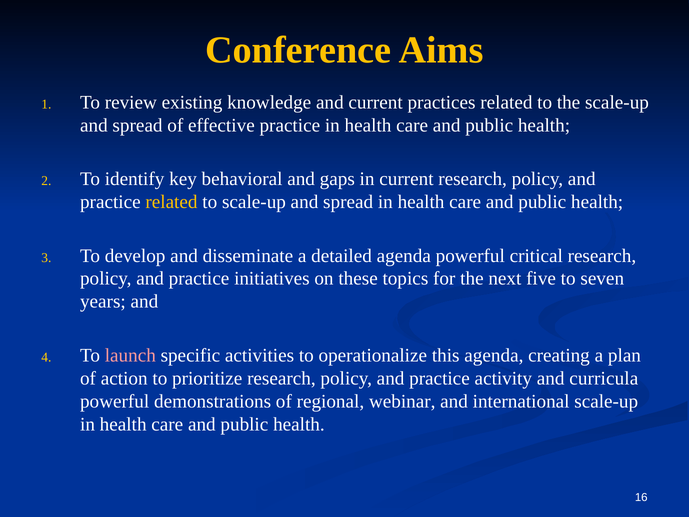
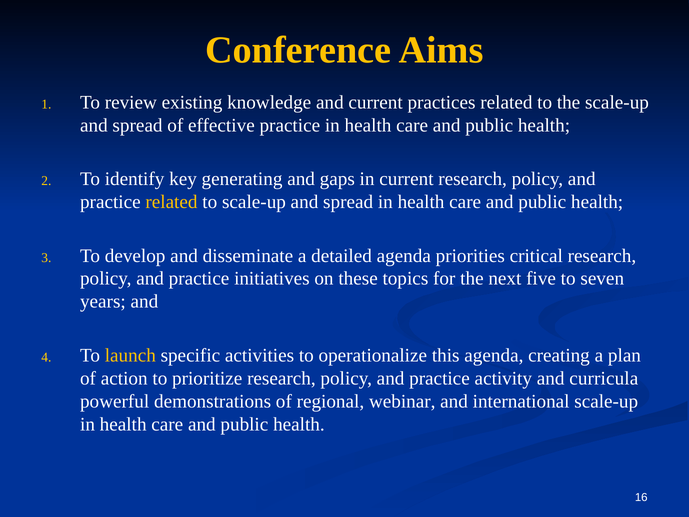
behavioral: behavioral -> generating
agenda powerful: powerful -> priorities
launch colour: pink -> yellow
